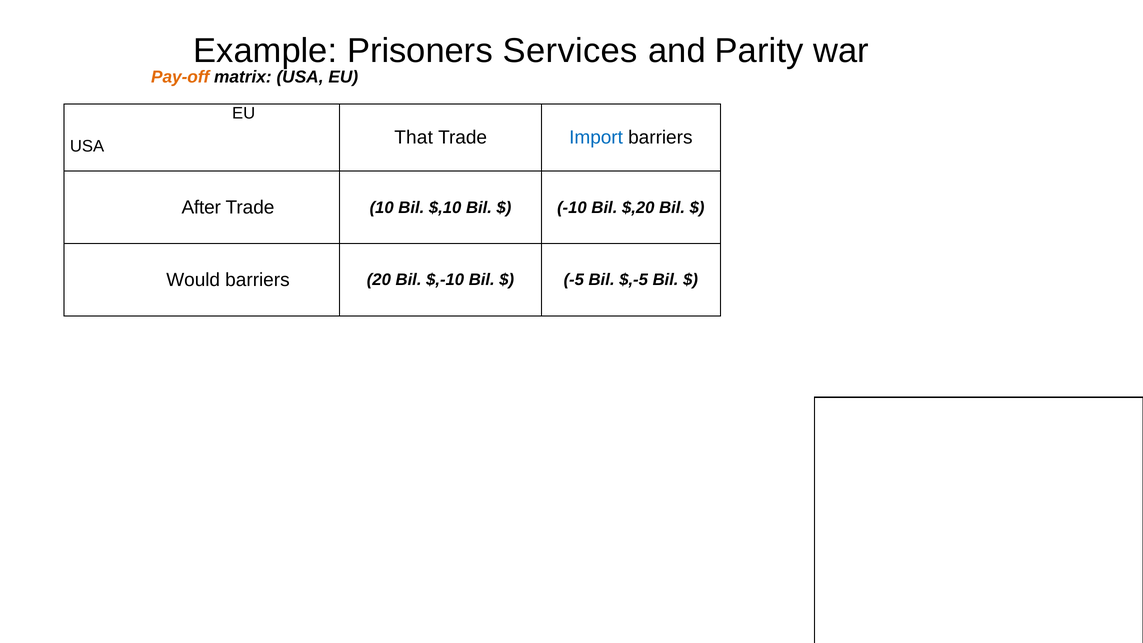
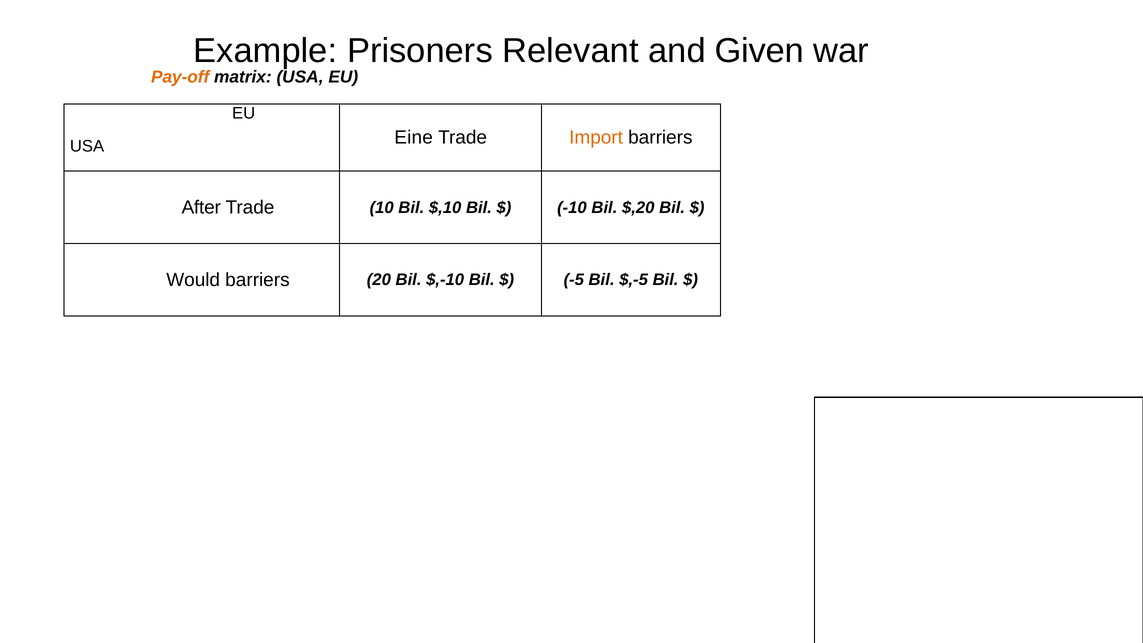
Services: Services -> Relevant
Parity: Parity -> Given
That: That -> Eine
Import colour: blue -> orange
